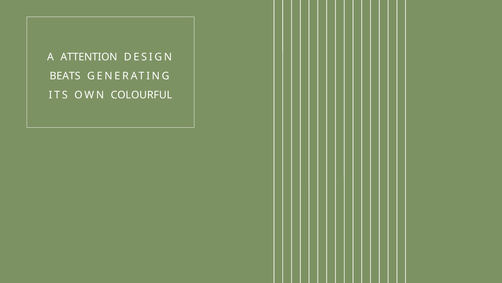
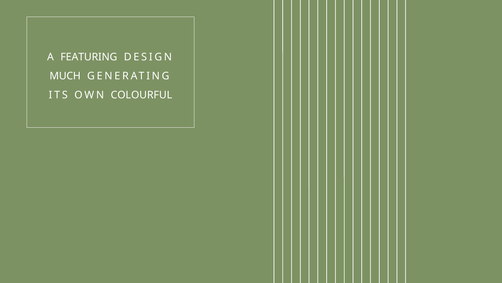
ATTENTION: ATTENTION -> FEATURING
BEATS: BEATS -> MUCH
